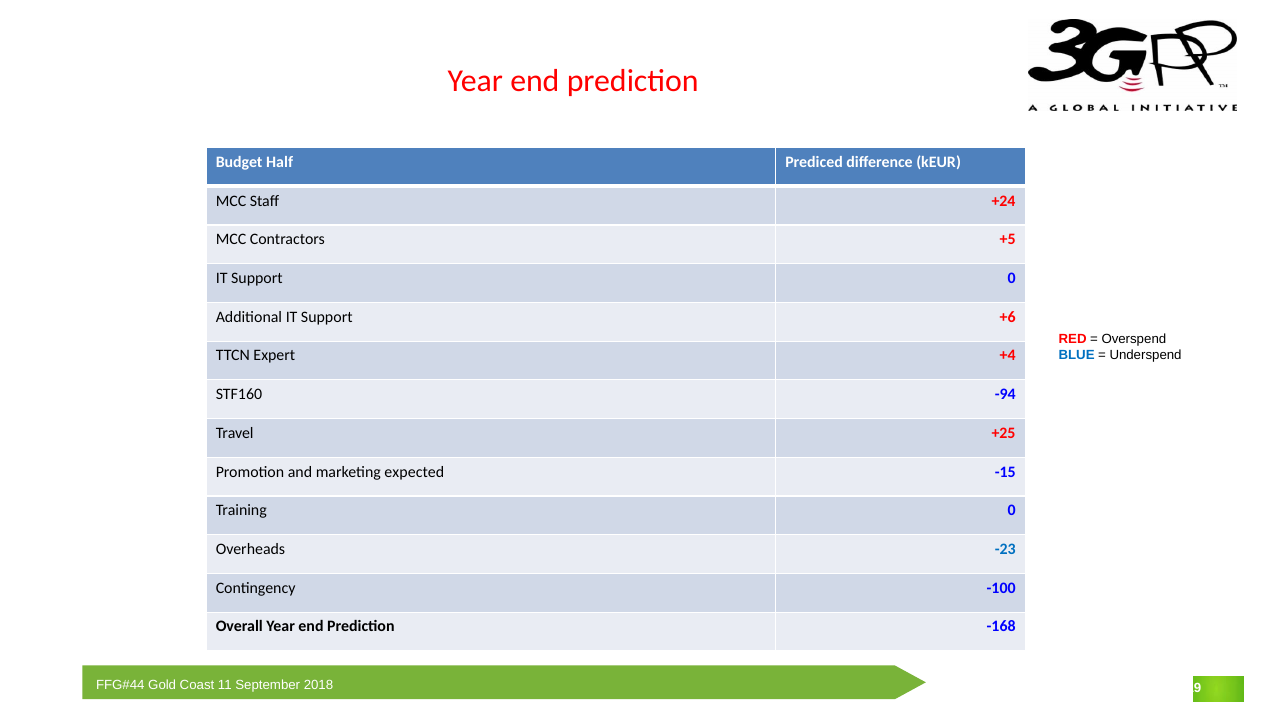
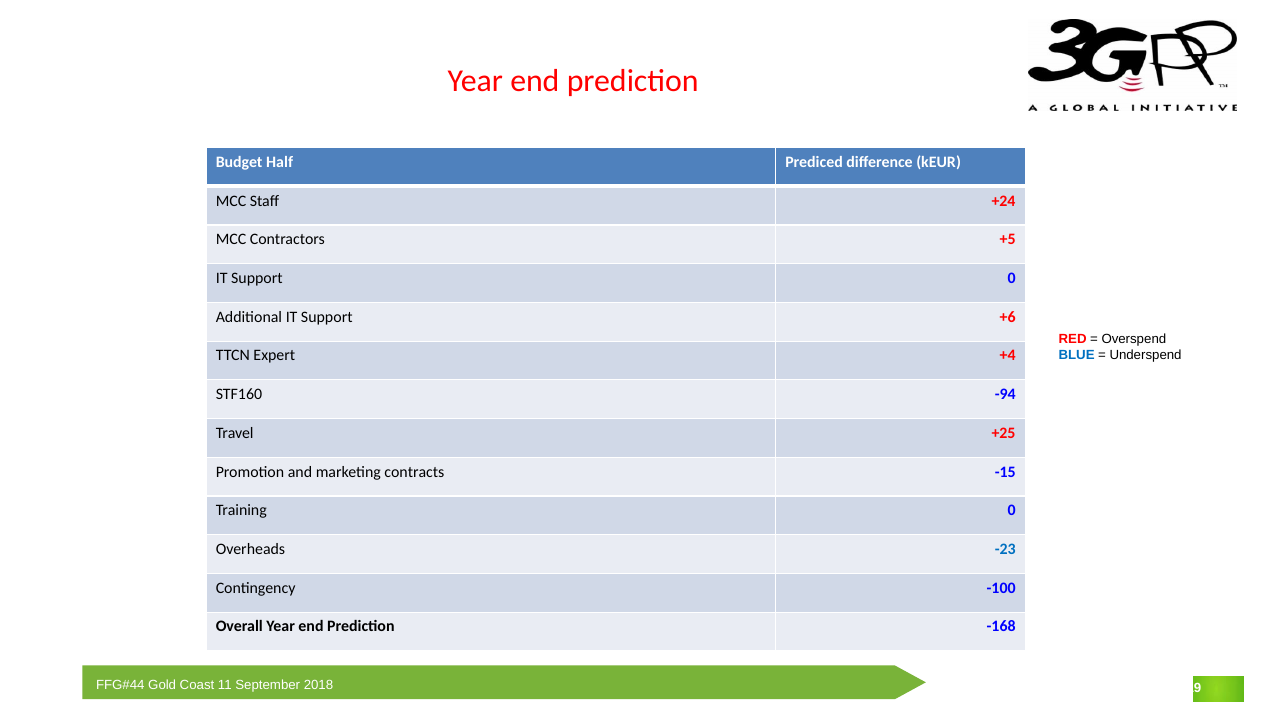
expected: expected -> contracts
